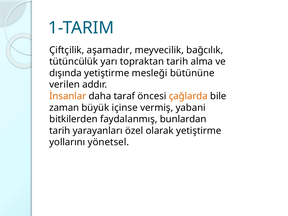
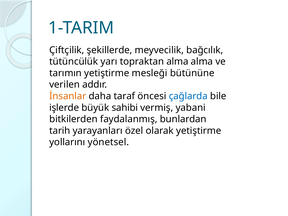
aşamadır: aşamadır -> şekillerde
topraktan tarih: tarih -> alma
dışında: dışında -> tarımın
çağlarda colour: orange -> blue
zaman: zaman -> işlerde
içinse: içinse -> sahibi
